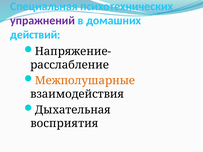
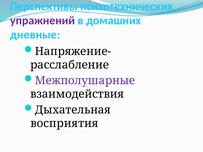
Специальная: Специальная -> Перспективы
действий: действий -> дневные
Межполушарные colour: orange -> purple
